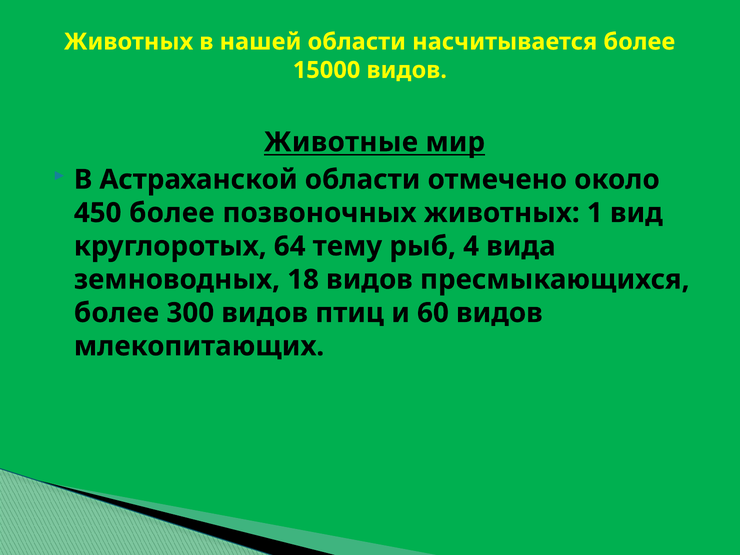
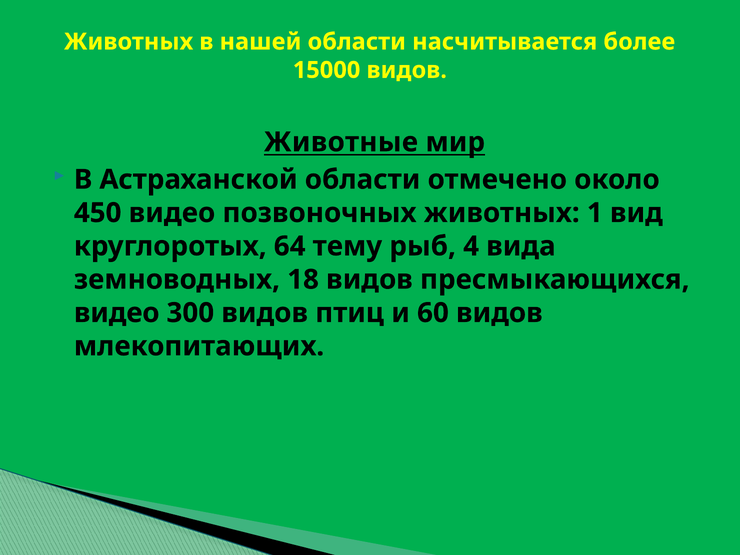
450 более: более -> видео
более at (116, 313): более -> видео
